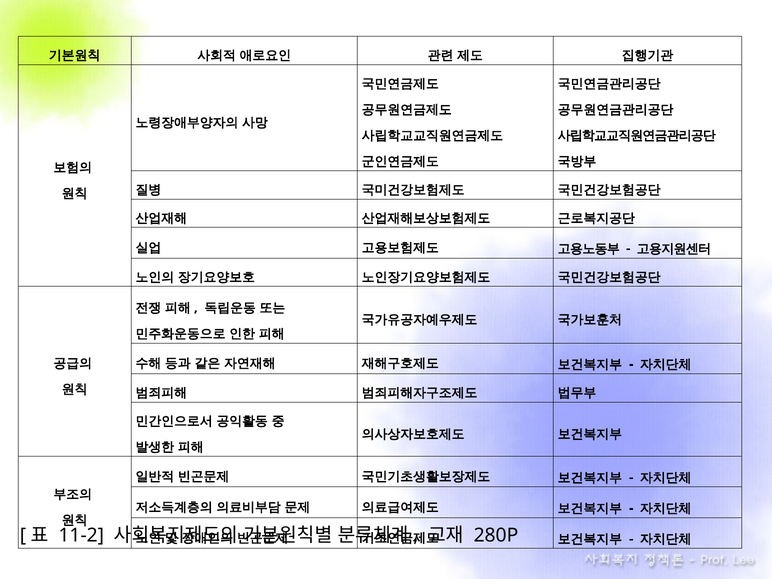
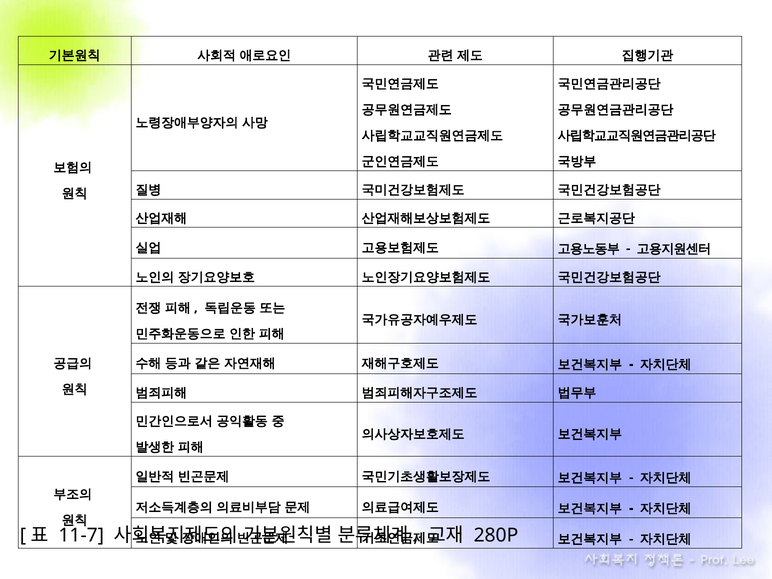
11-2: 11-2 -> 11-7
